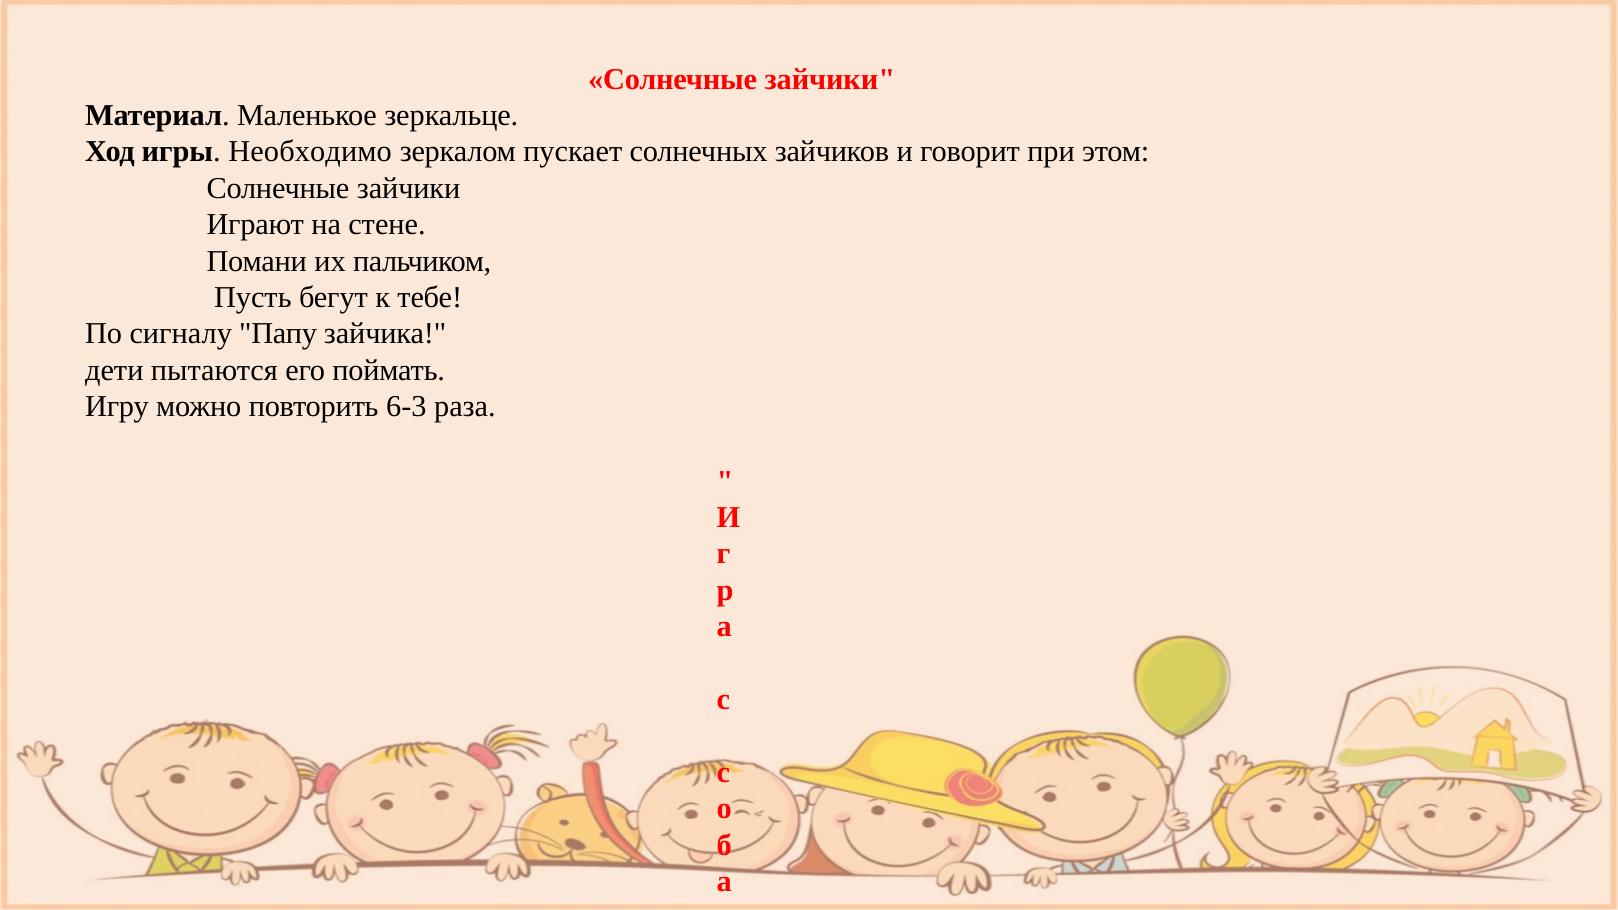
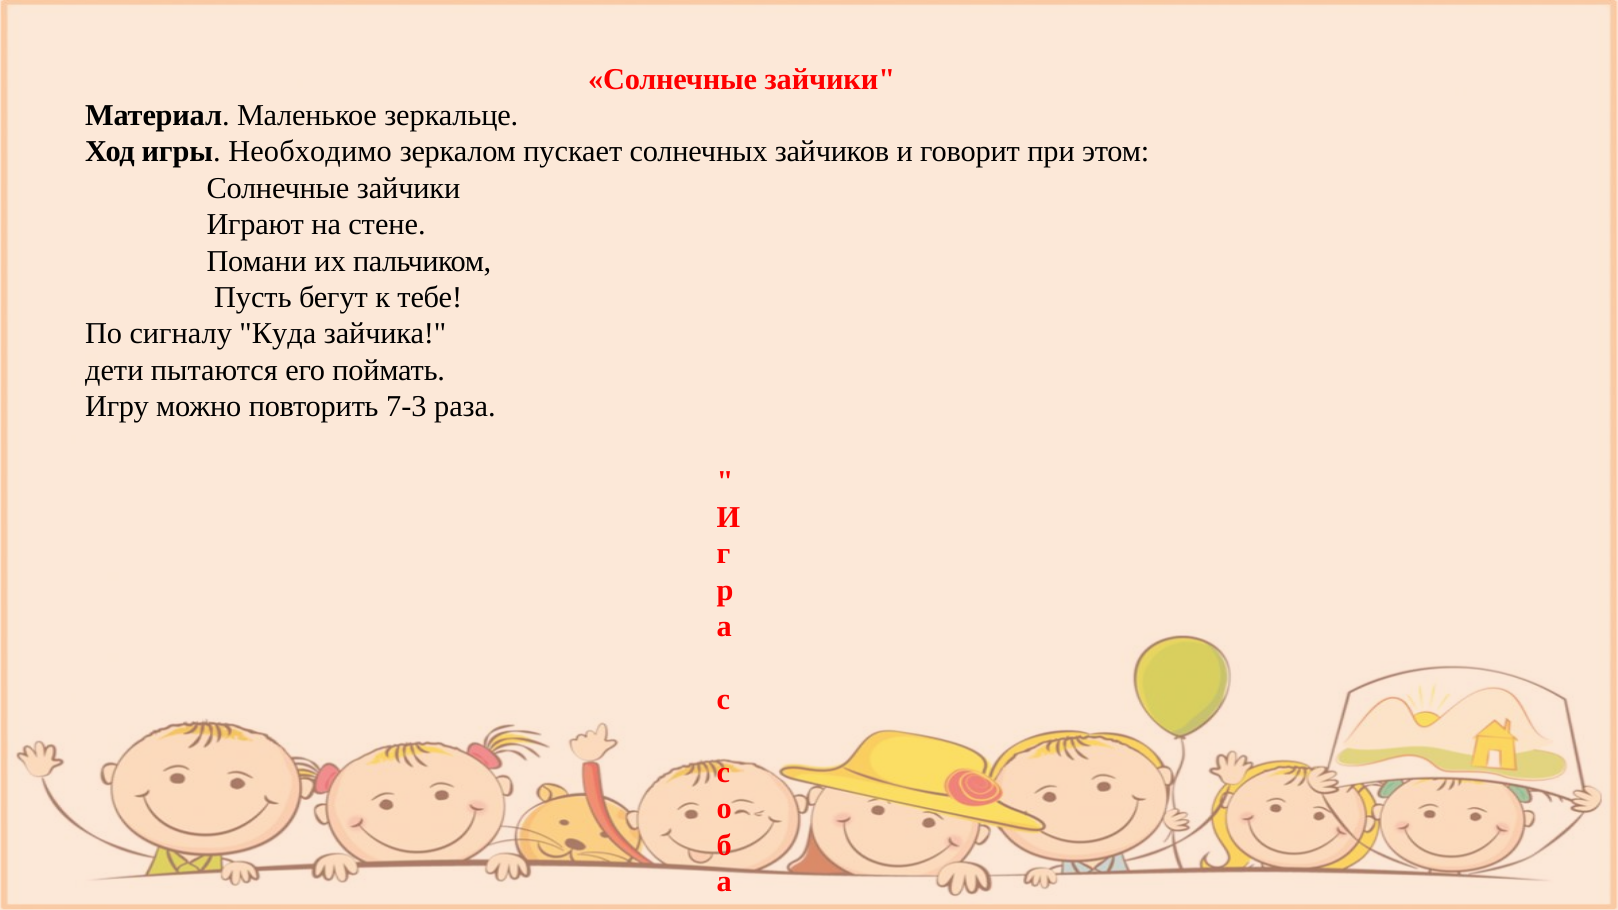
Папу: Папу -> Куда
6-3: 6-3 -> 7-3
